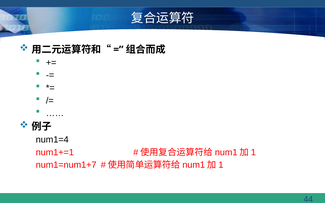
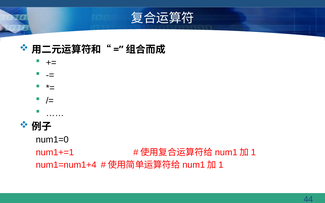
num1=4: num1=4 -> num1=0
num1=num1+7: num1=num1+7 -> num1=num1+4
